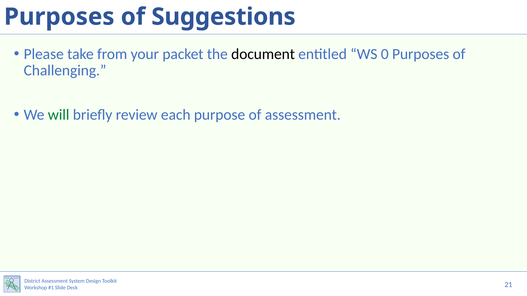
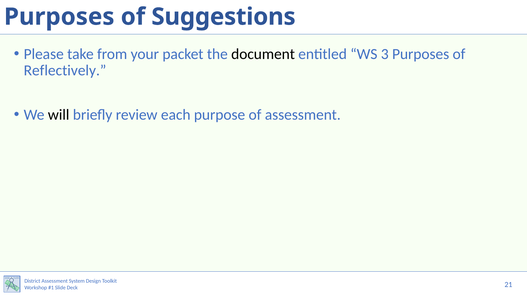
0: 0 -> 3
Challenging: Challenging -> Reflectively
will colour: green -> black
